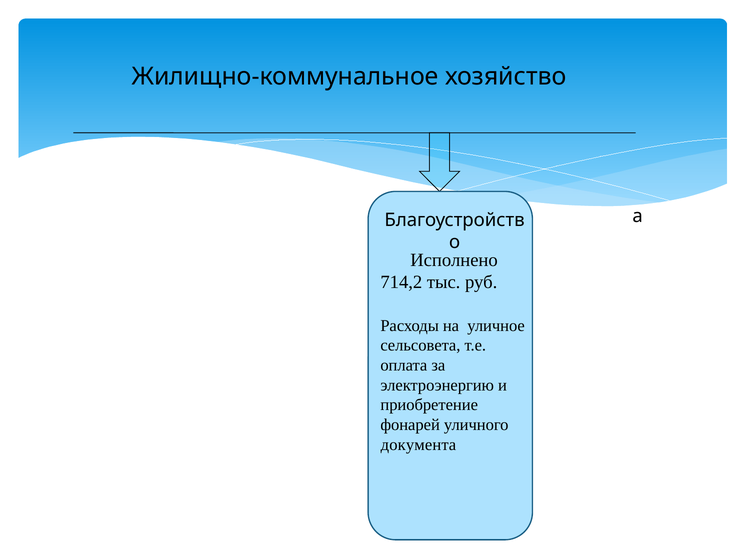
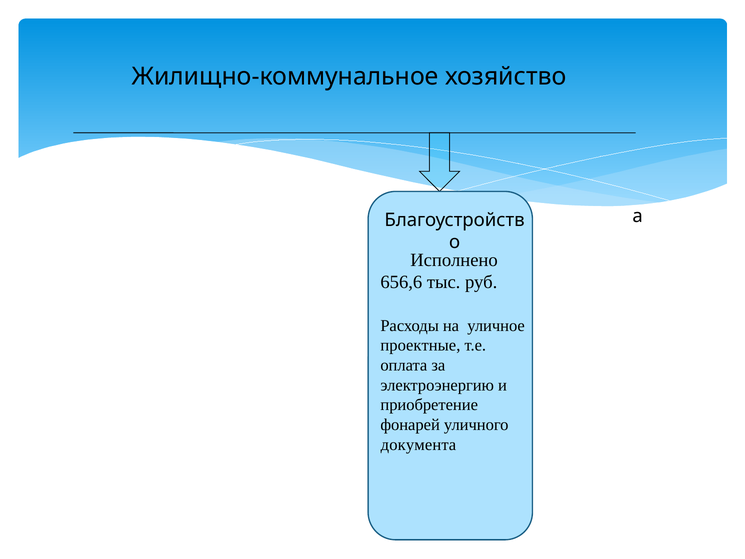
714,2: 714,2 -> 656,6
сельсовета: сельсовета -> проектные
